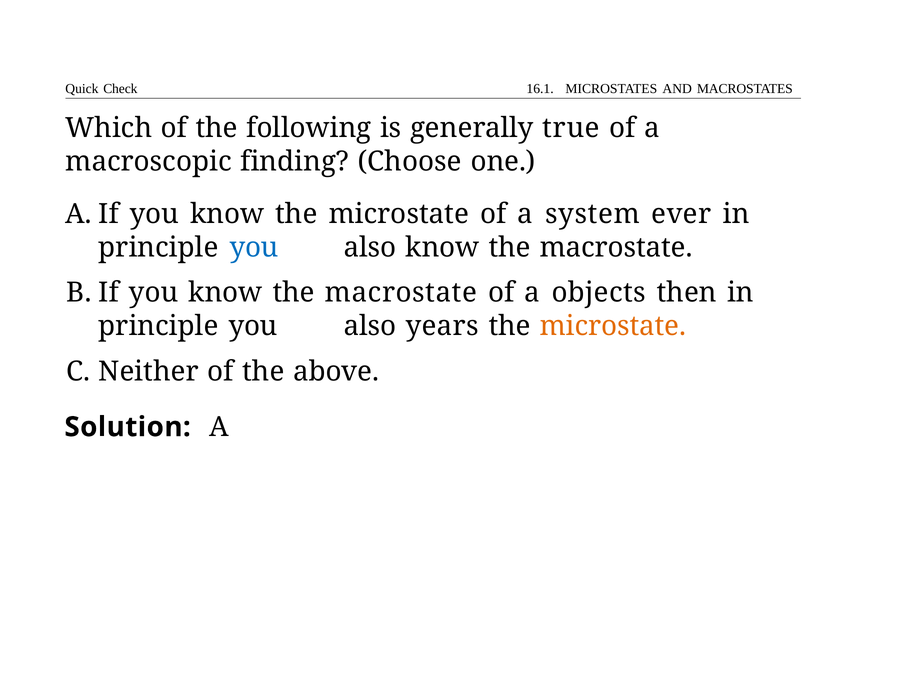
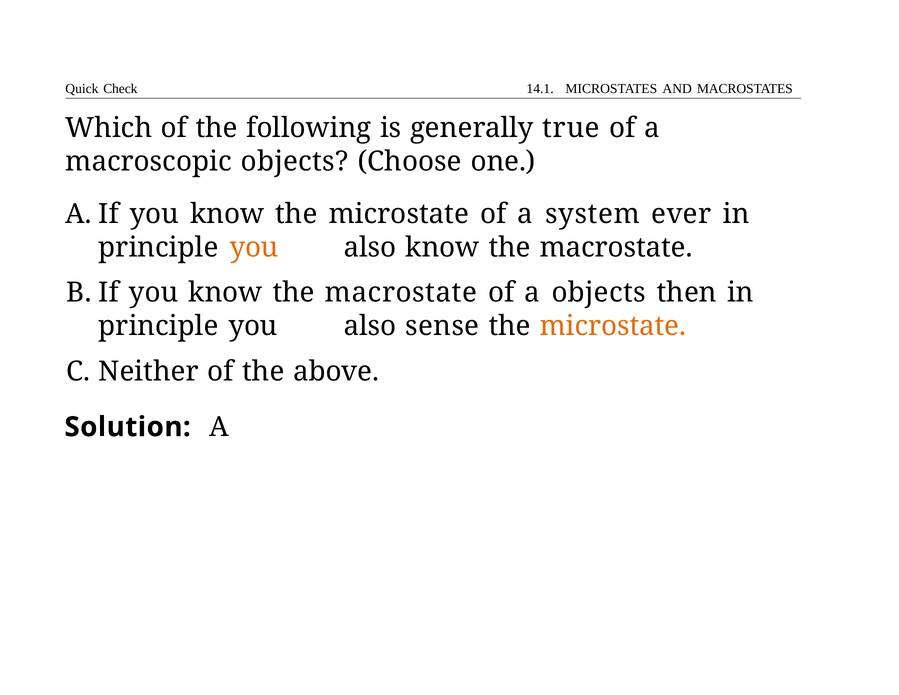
16.1: 16.1 -> 14.1
macroscopic finding: finding -> objects
you at (254, 247) colour: blue -> orange
years: years -> sense
